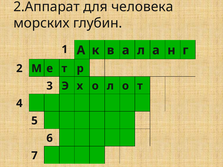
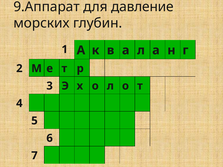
2.Аппарат: 2.Аппарат -> 9.Аппарат
человека: человека -> давление
